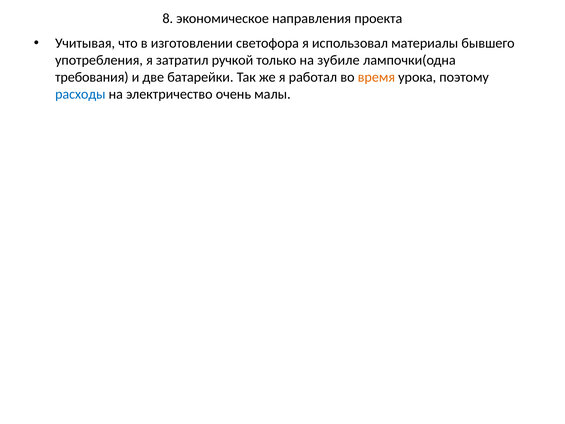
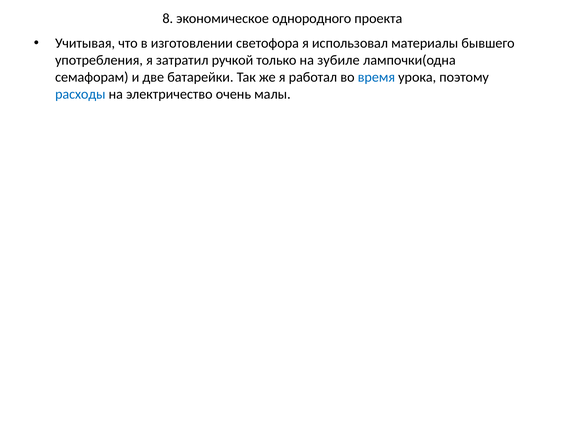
направления: направления -> однородного
требования: требования -> семафорам
время colour: orange -> blue
